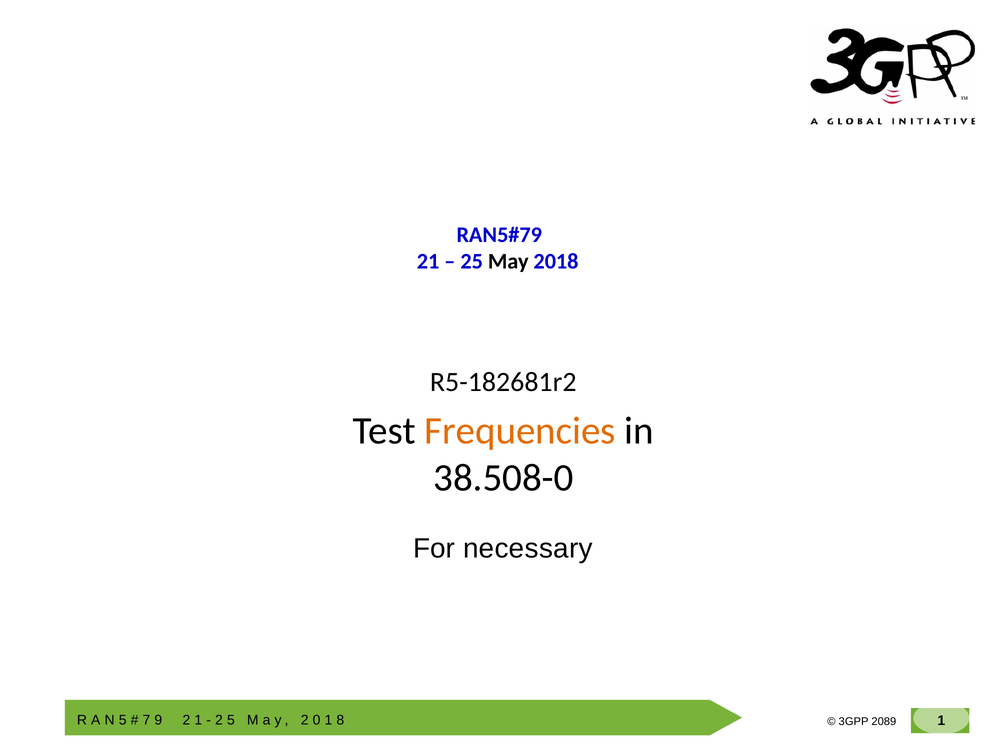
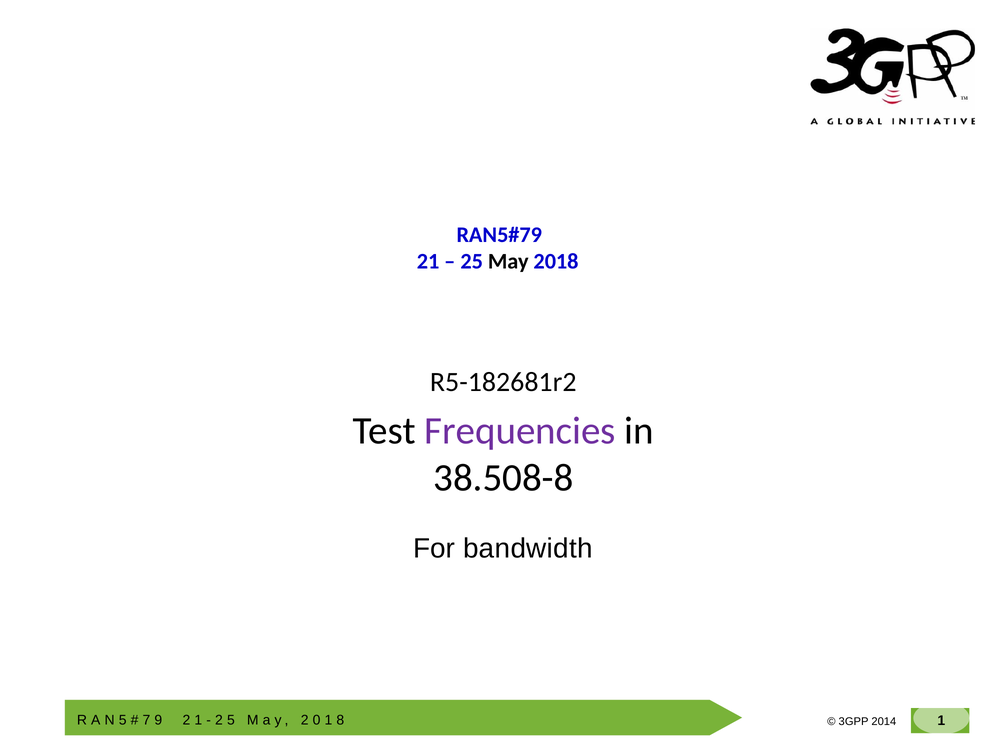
Frequencies colour: orange -> purple
38.508-0: 38.508-0 -> 38.508-8
necessary: necessary -> bandwidth
2089: 2089 -> 2014
